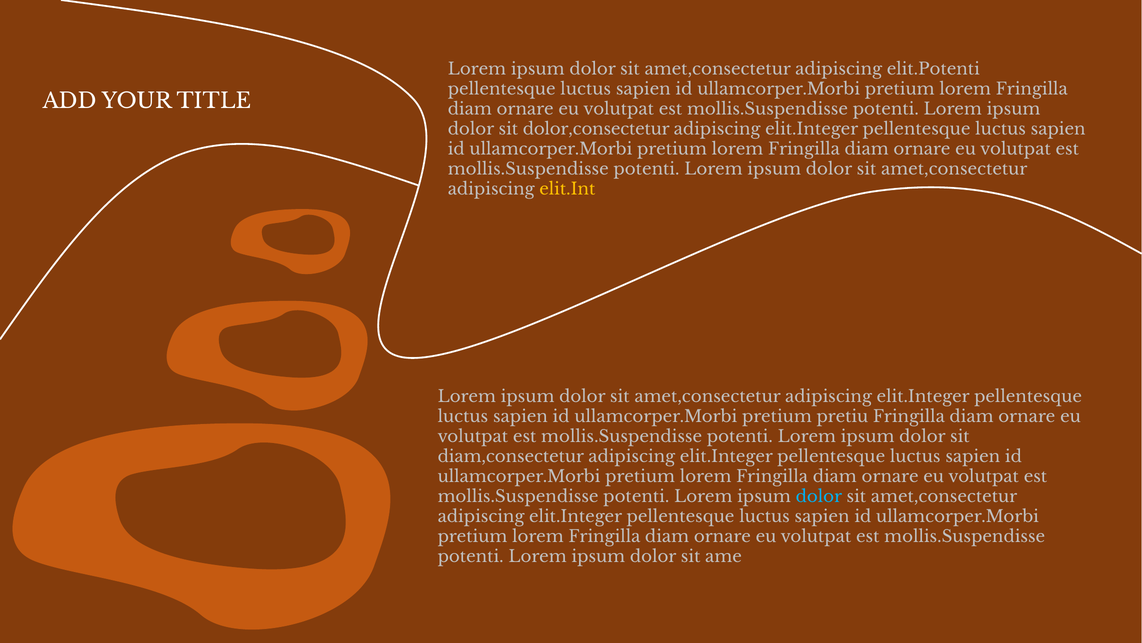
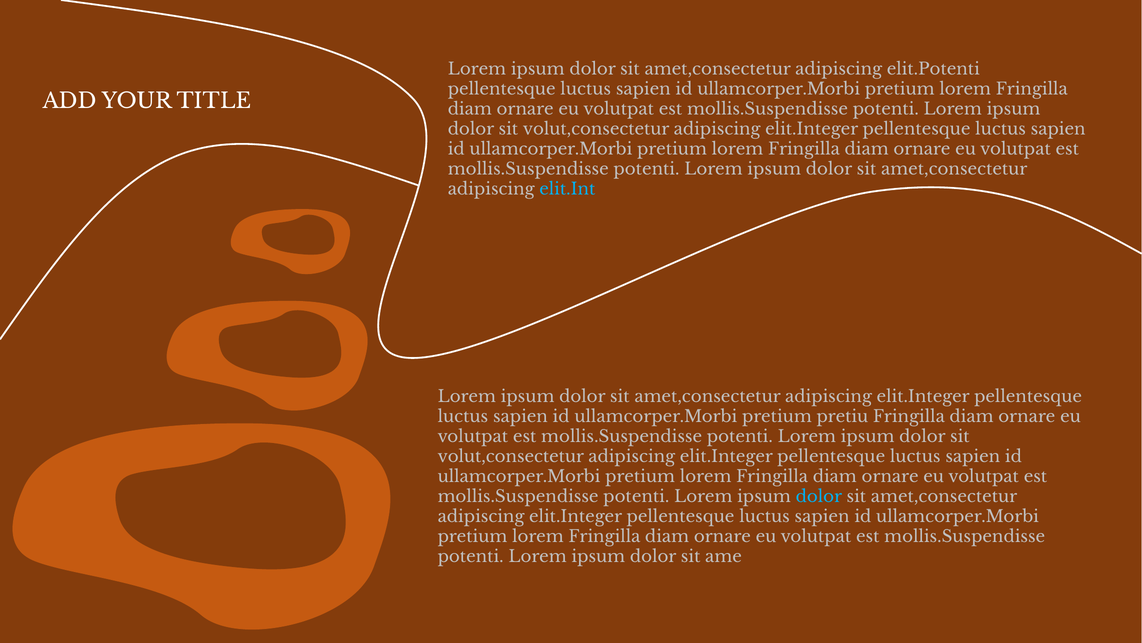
dolor,consectetur at (596, 129): dolor,consectetur -> volut,consectetur
elit.Int colour: yellow -> light blue
diam,consectetur at (511, 456): diam,consectetur -> volut,consectetur
